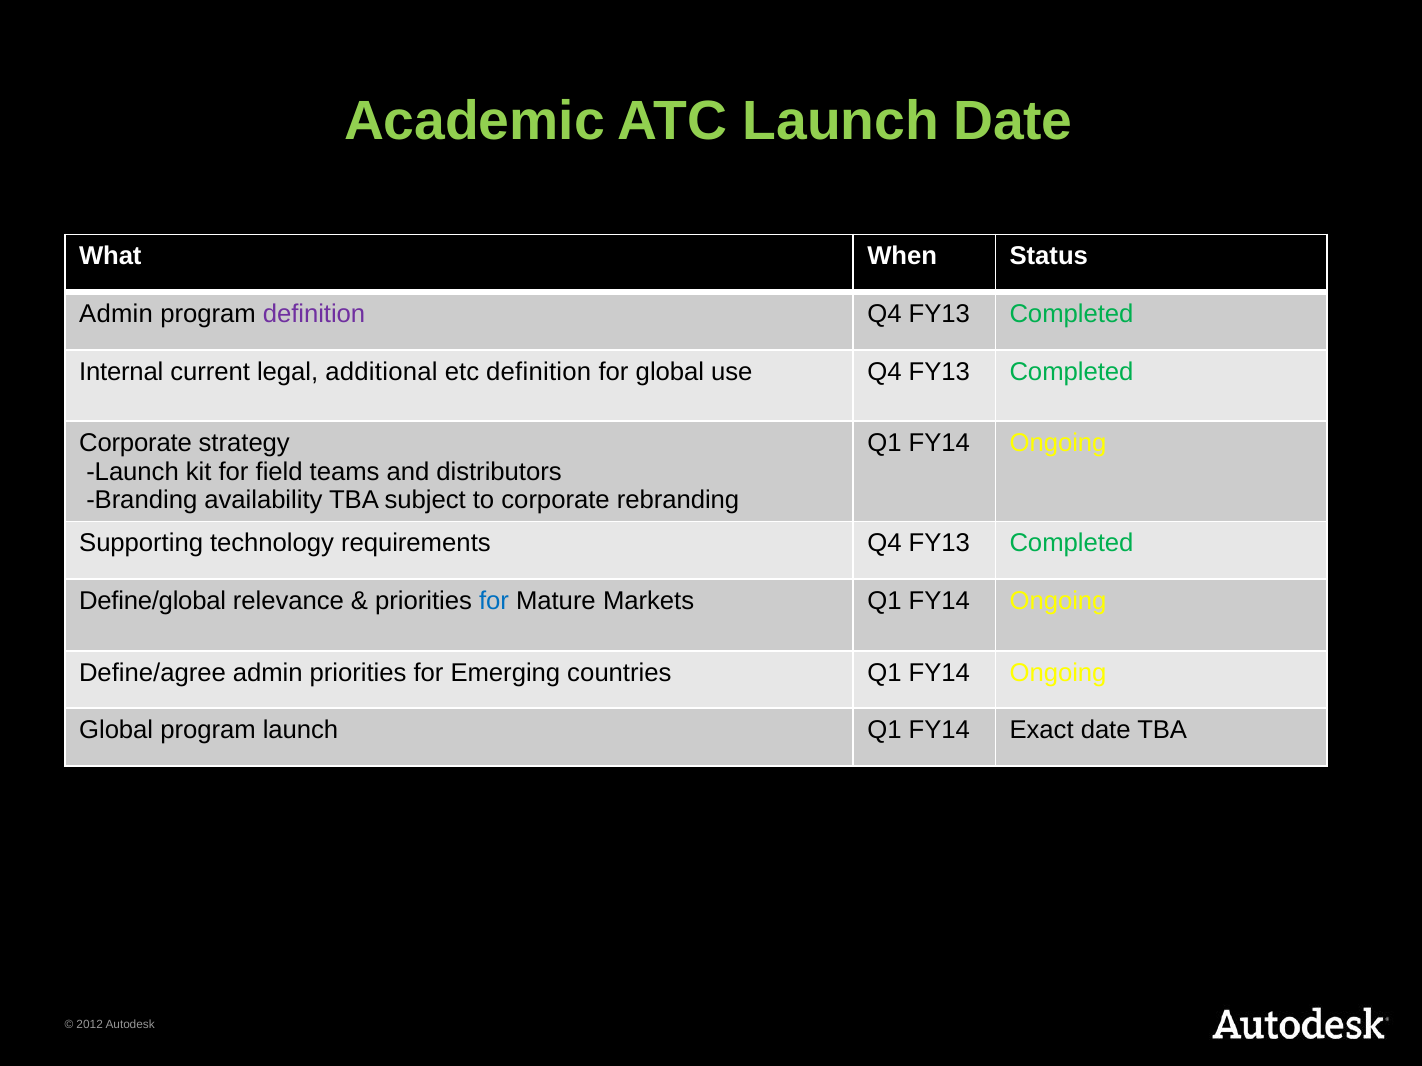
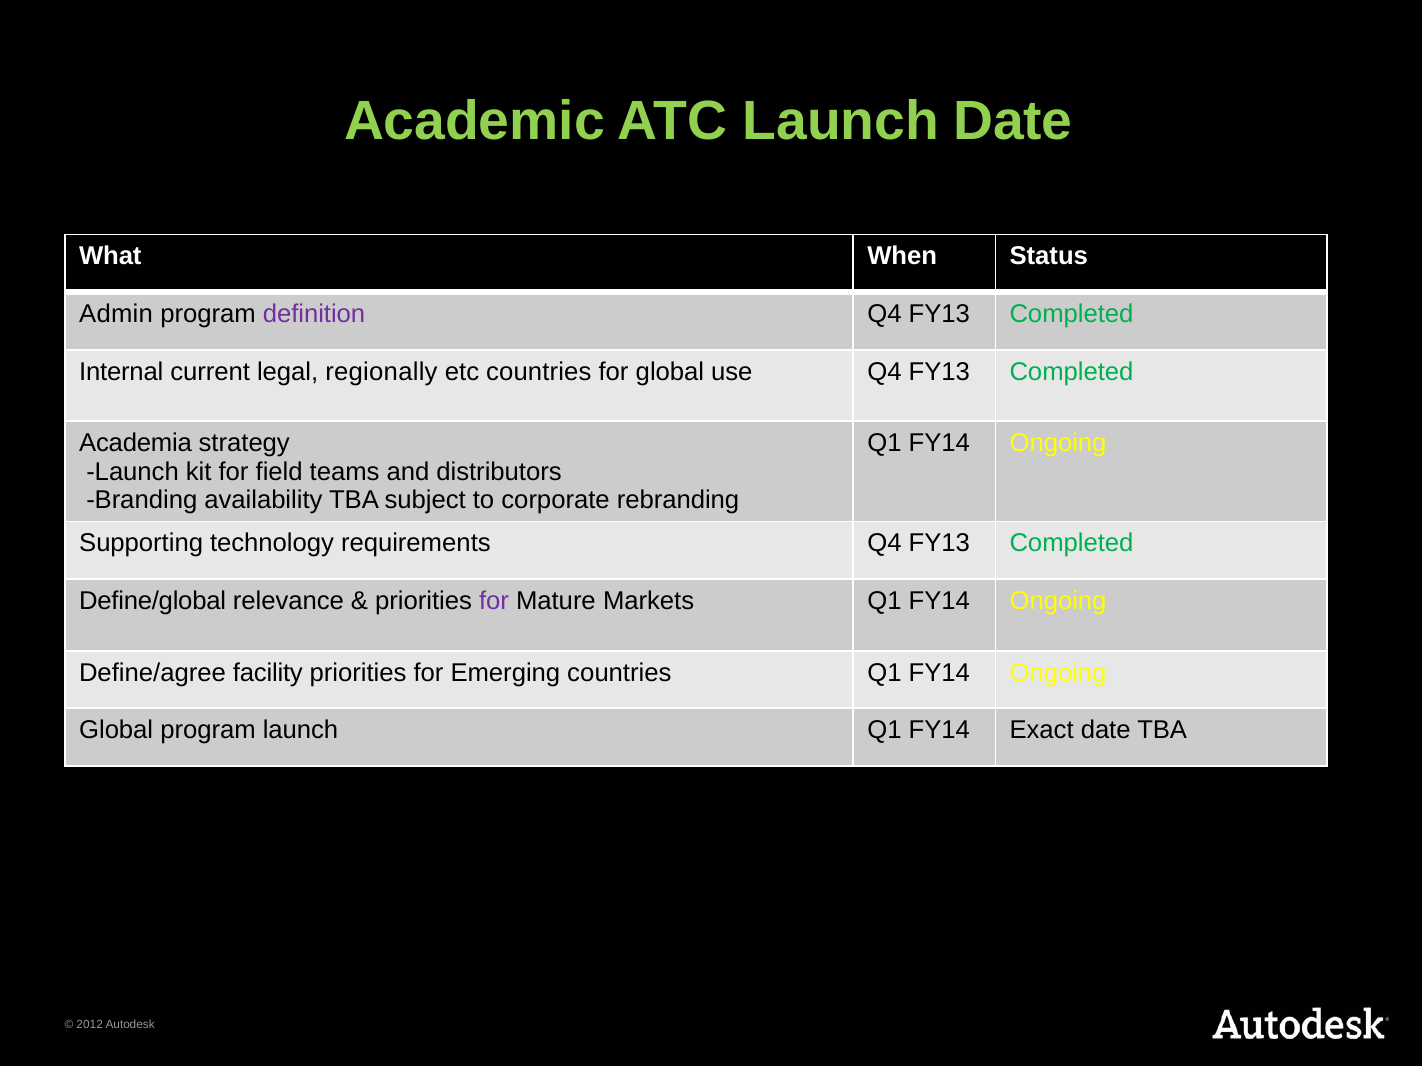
additional: additional -> regionally
etc definition: definition -> countries
Corporate at (135, 443): Corporate -> Academia
for at (494, 601) colour: blue -> purple
Define/agree admin: admin -> facility
